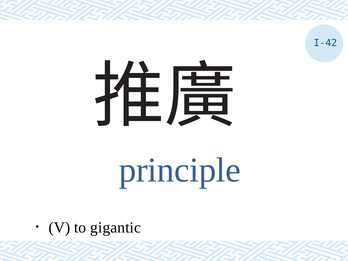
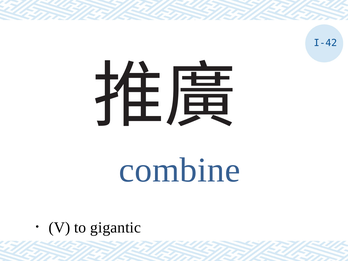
principle: principle -> combine
